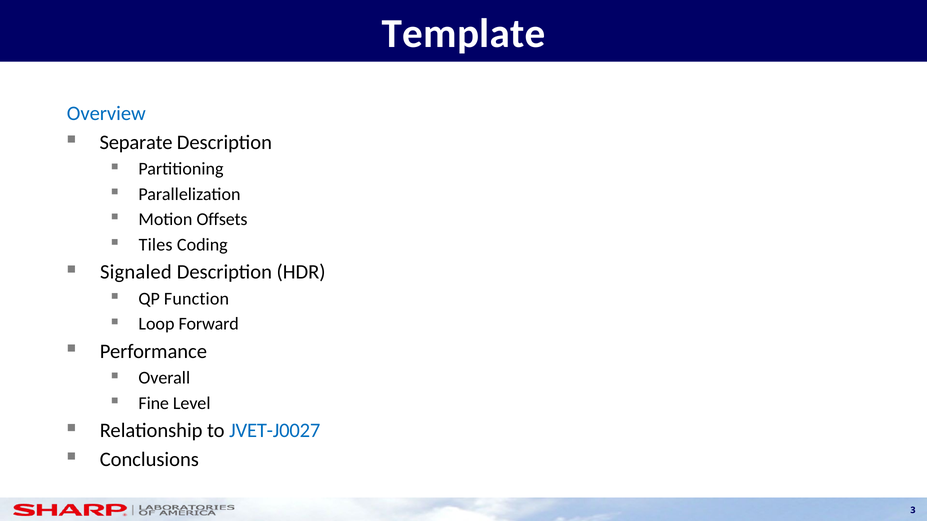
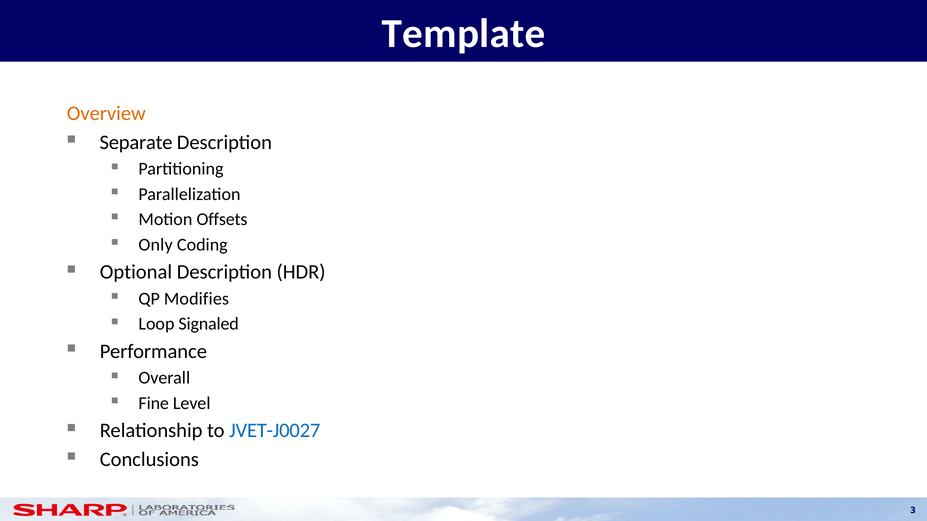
Overview colour: blue -> orange
Tiles: Tiles -> Only
Signaled: Signaled -> Optional
Function: Function -> Modifies
Forward: Forward -> Signaled
